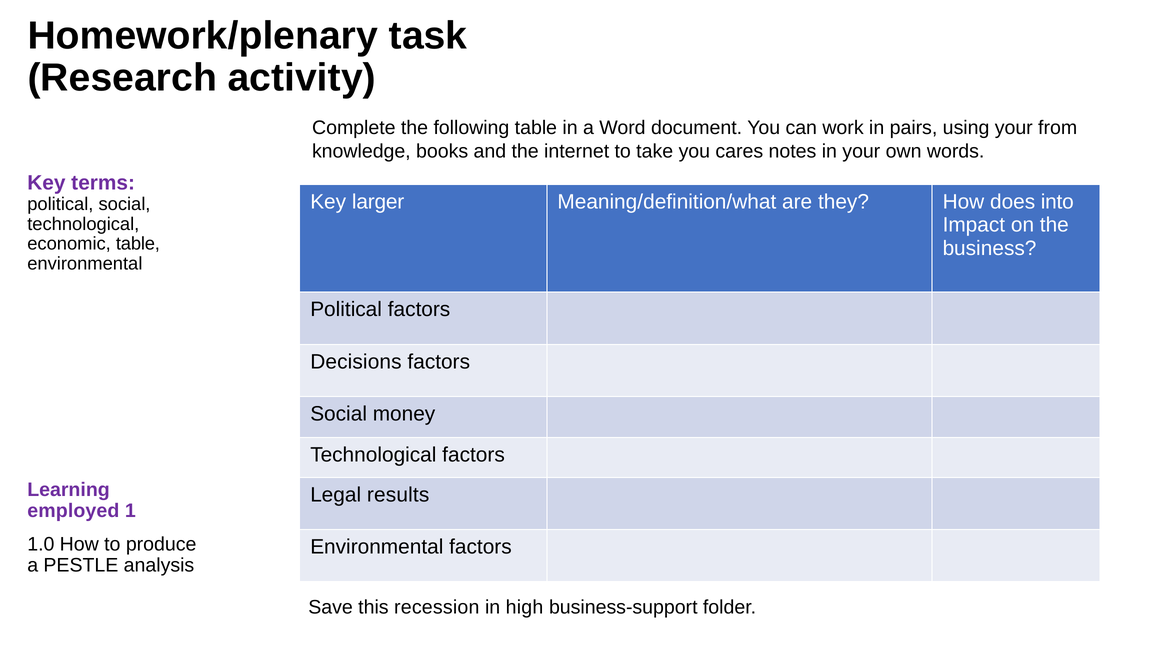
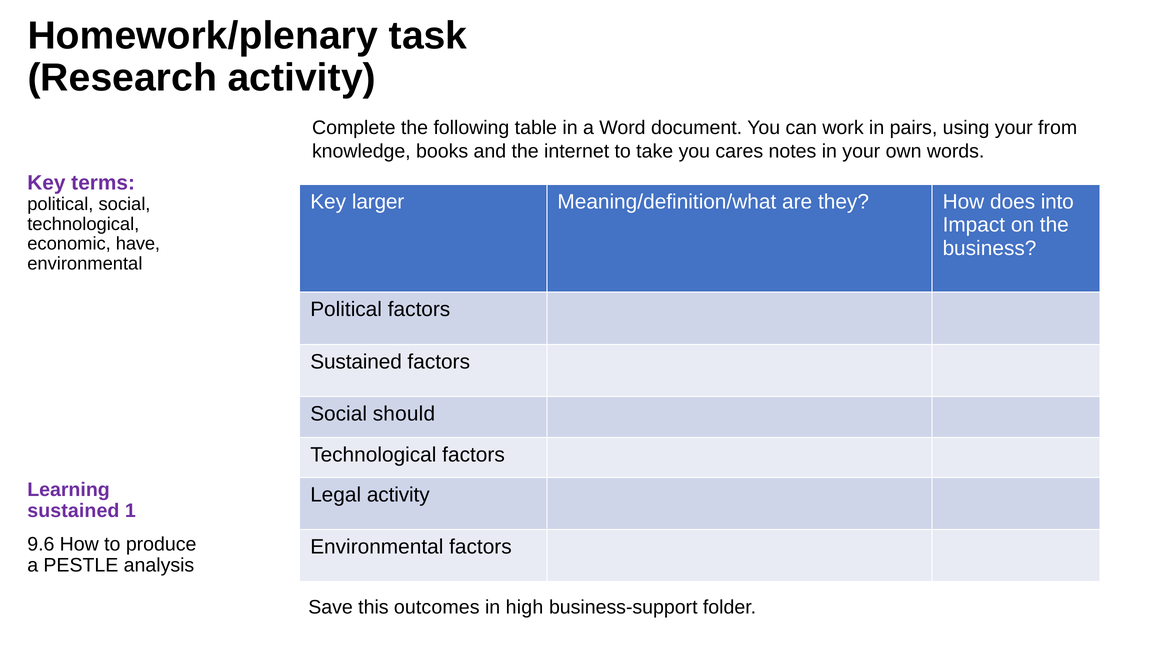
economic table: table -> have
Decisions at (356, 362): Decisions -> Sustained
money: money -> should
Legal results: results -> activity
employed at (73, 511): employed -> sustained
1.0: 1.0 -> 9.6
recession: recession -> outcomes
